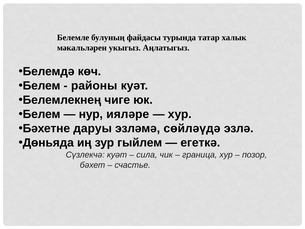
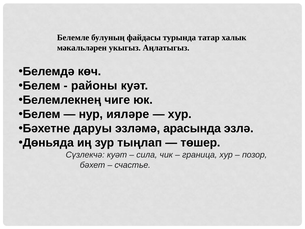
сөйләүдә: сөйләүдә -> арасында
гыйлем: гыйлем -> тыңлап
егеткә: егеткә -> төшер
